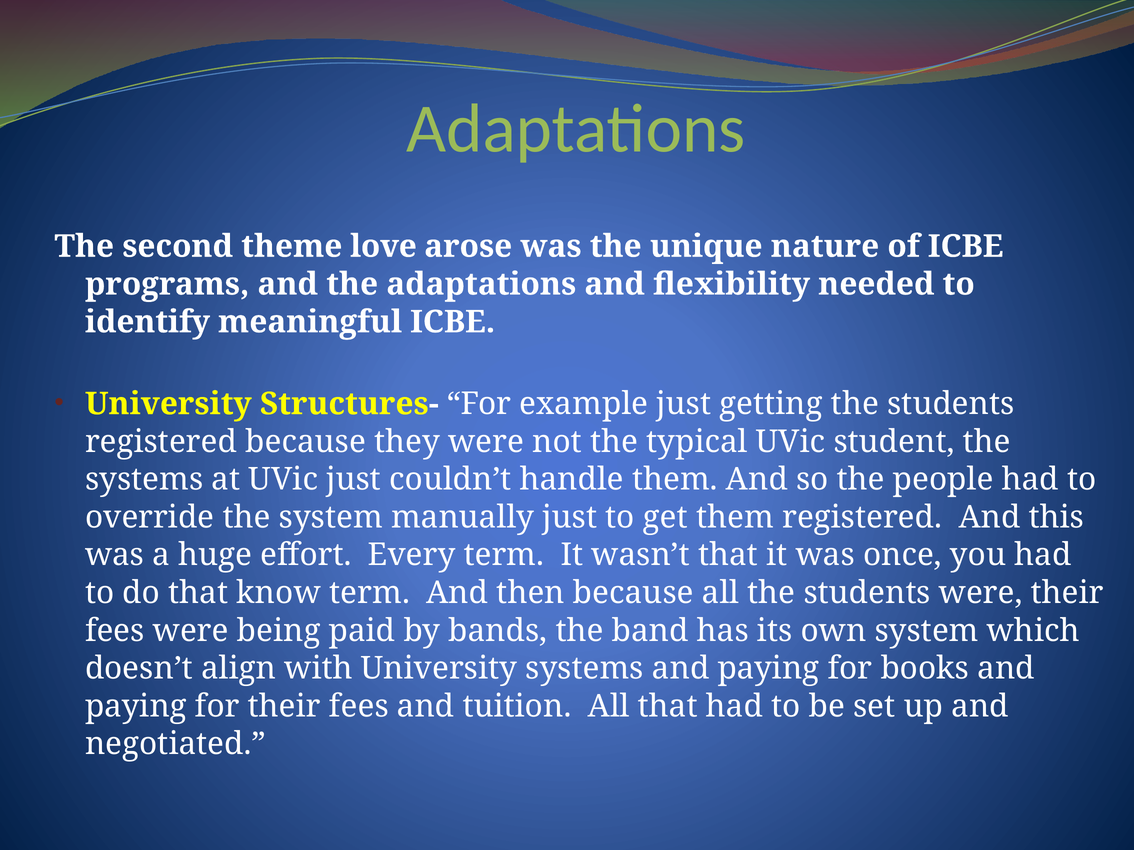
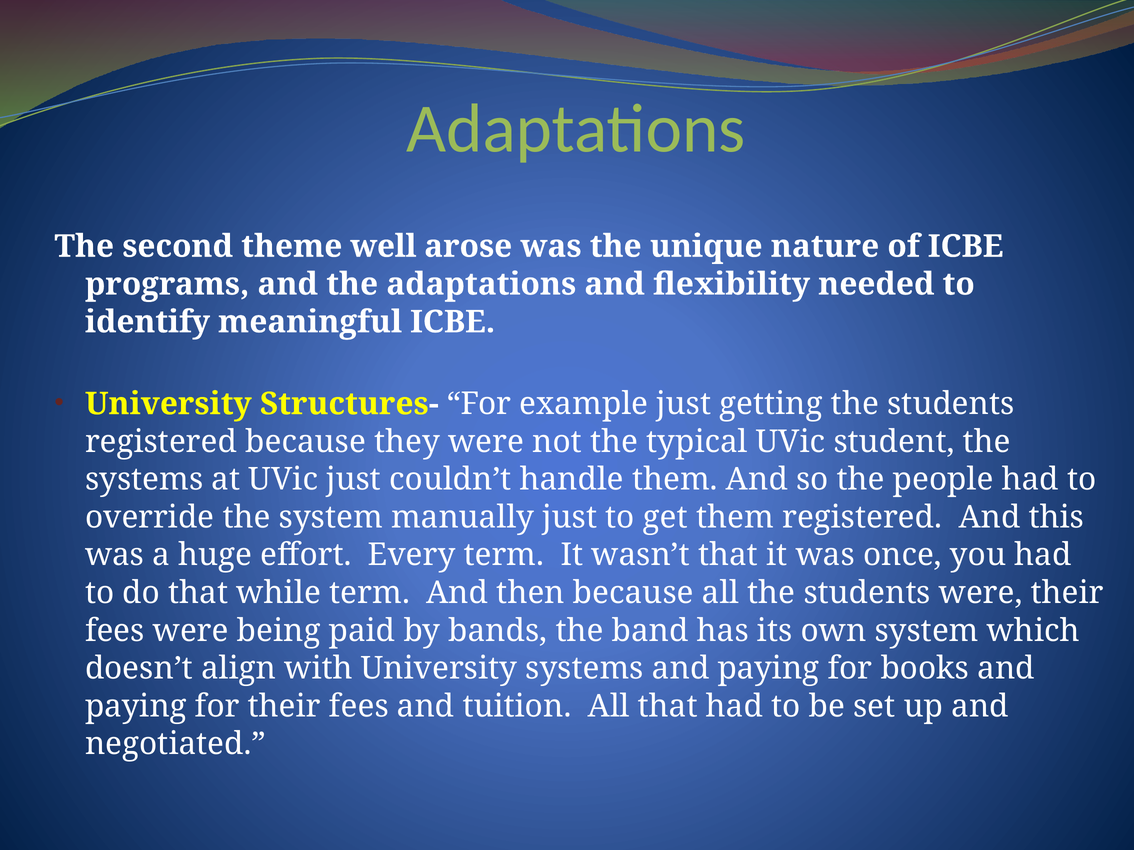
love: love -> well
know: know -> while
